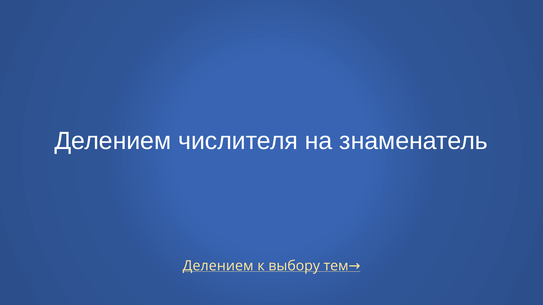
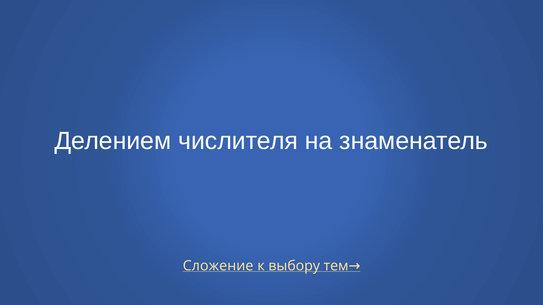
Делением at (218, 266): Делением -> Сложение
